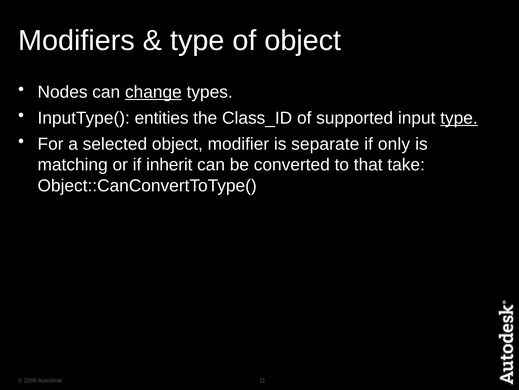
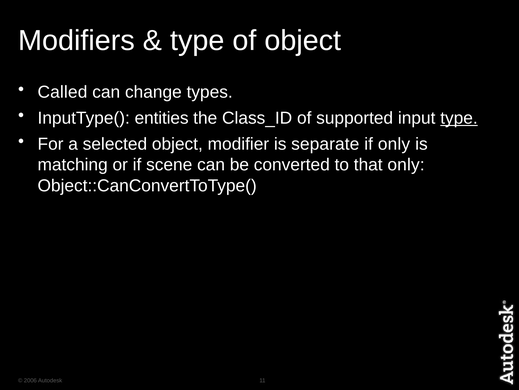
Nodes: Nodes -> Called
change underline: present -> none
inherit: inherit -> scene
that take: take -> only
